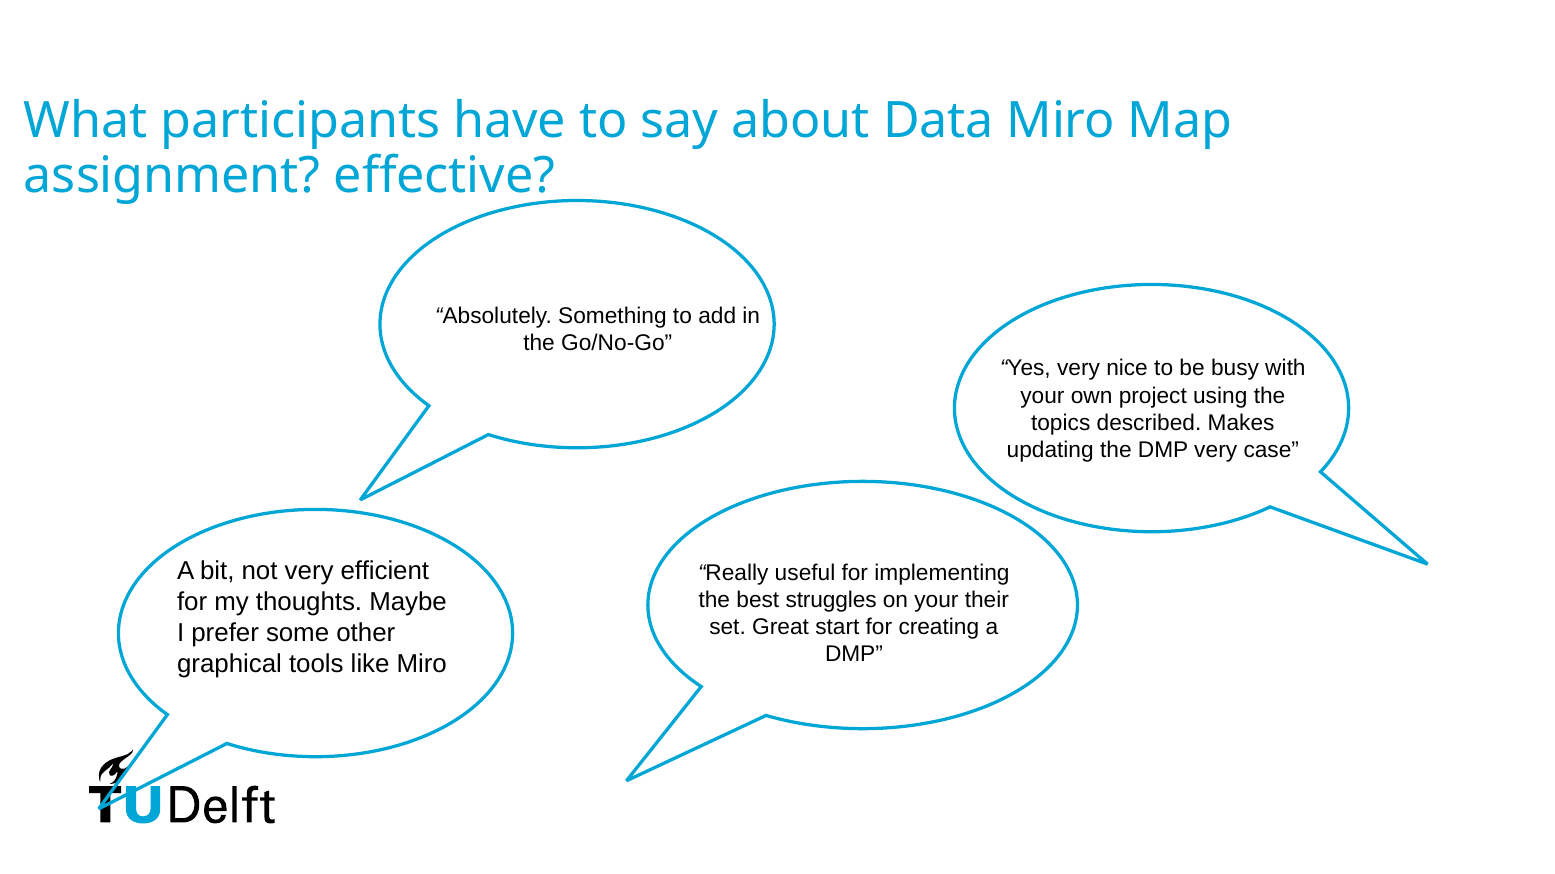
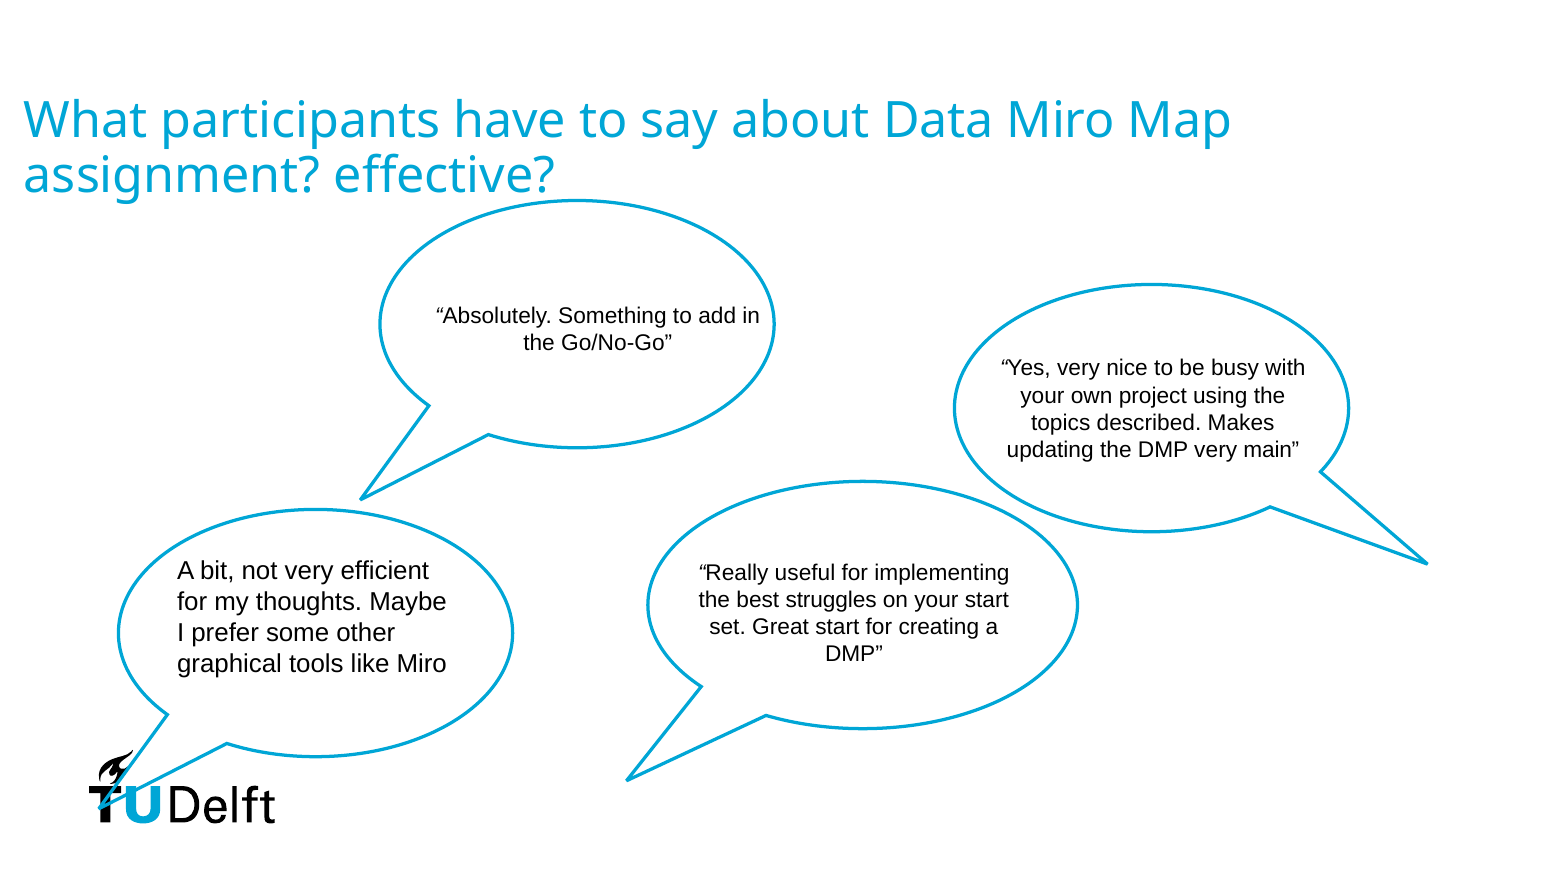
case: case -> main
your their: their -> start
